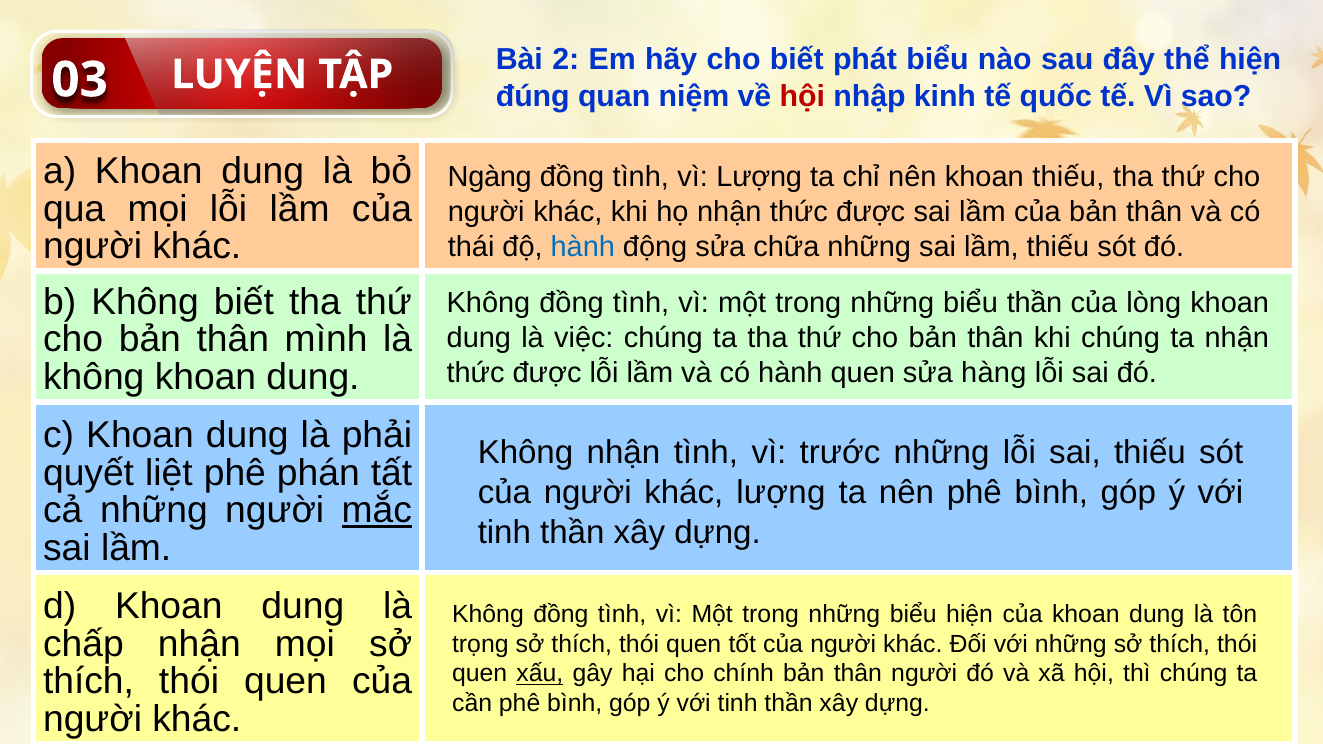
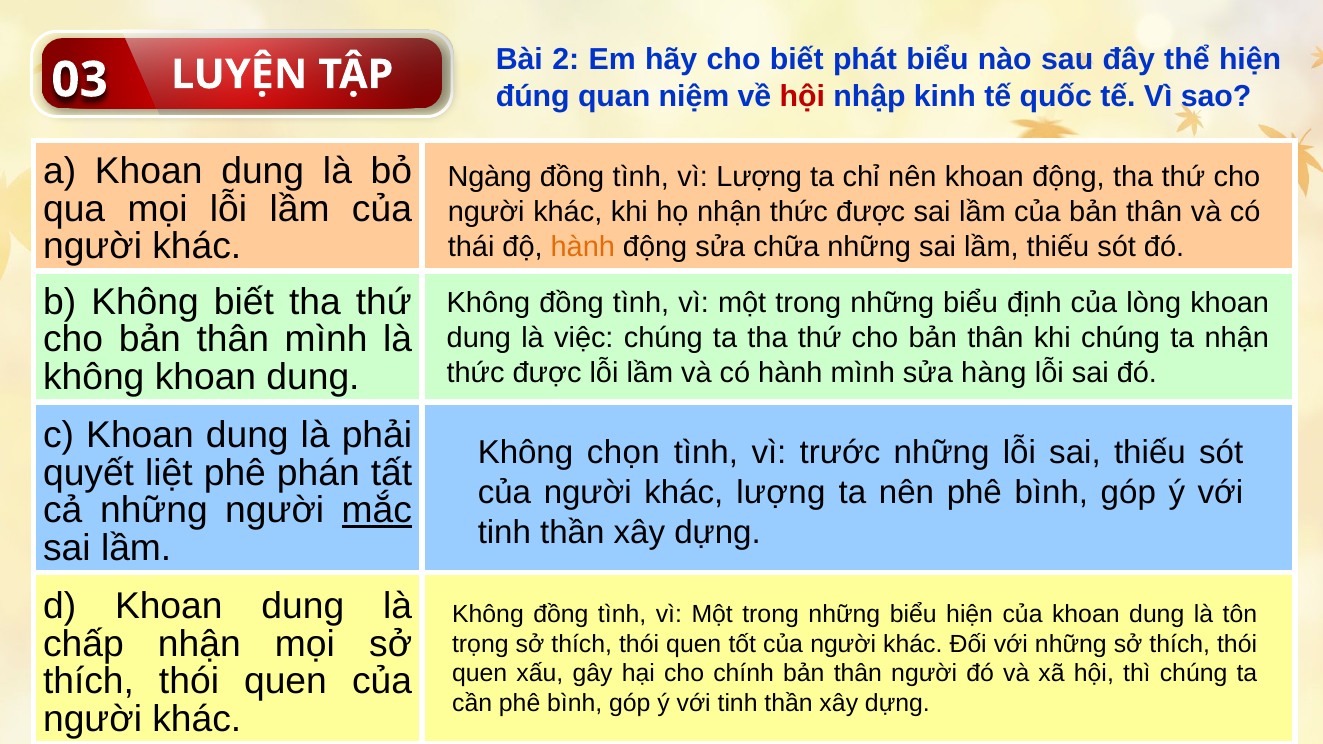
khoan thiếu: thiếu -> động
hành at (583, 247) colour: blue -> orange
biểu thần: thần -> định
hành quen: quen -> mình
Không nhận: nhận -> chọn
xấu underline: present -> none
